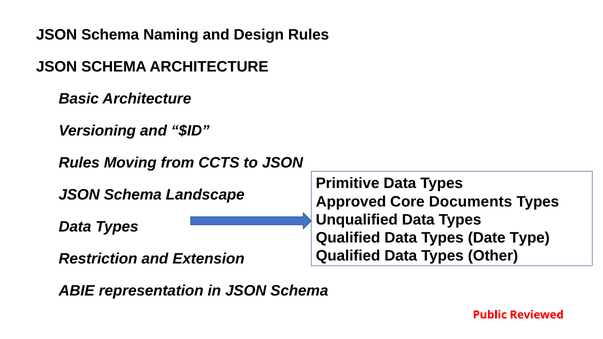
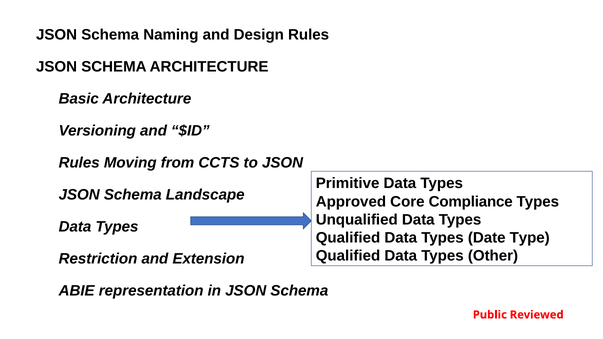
Documents: Documents -> Compliance
